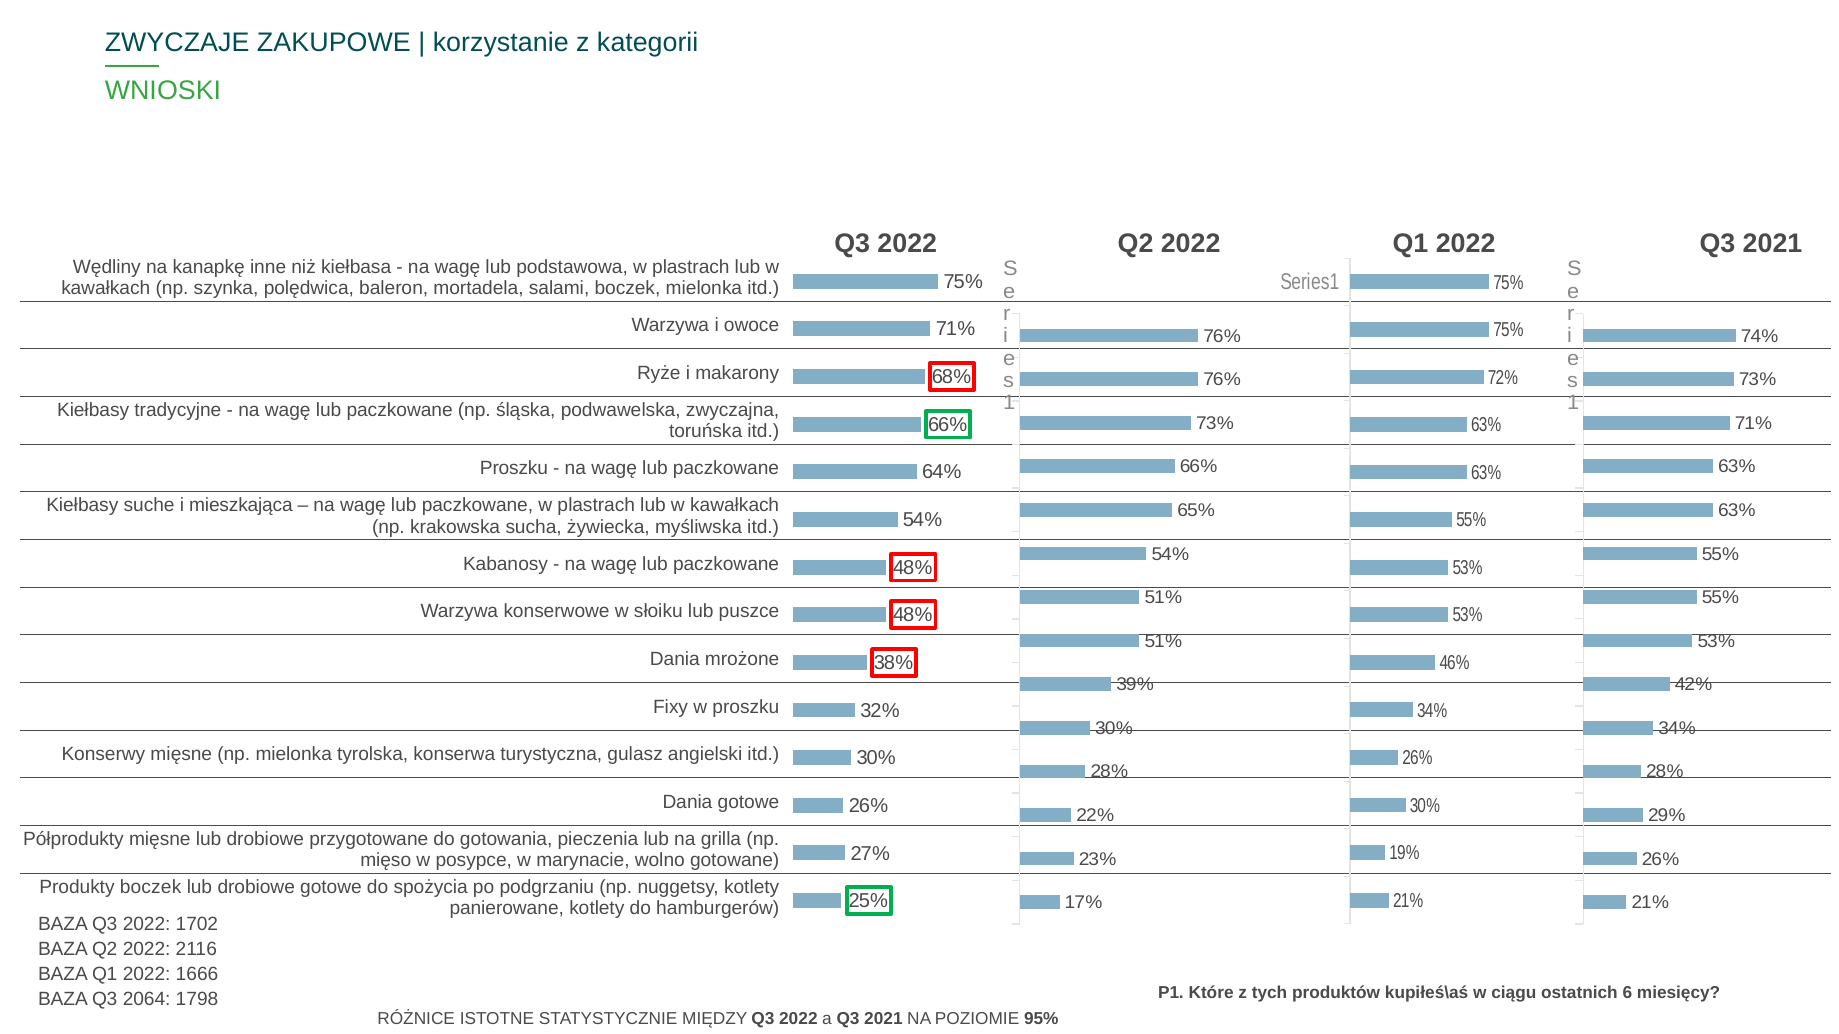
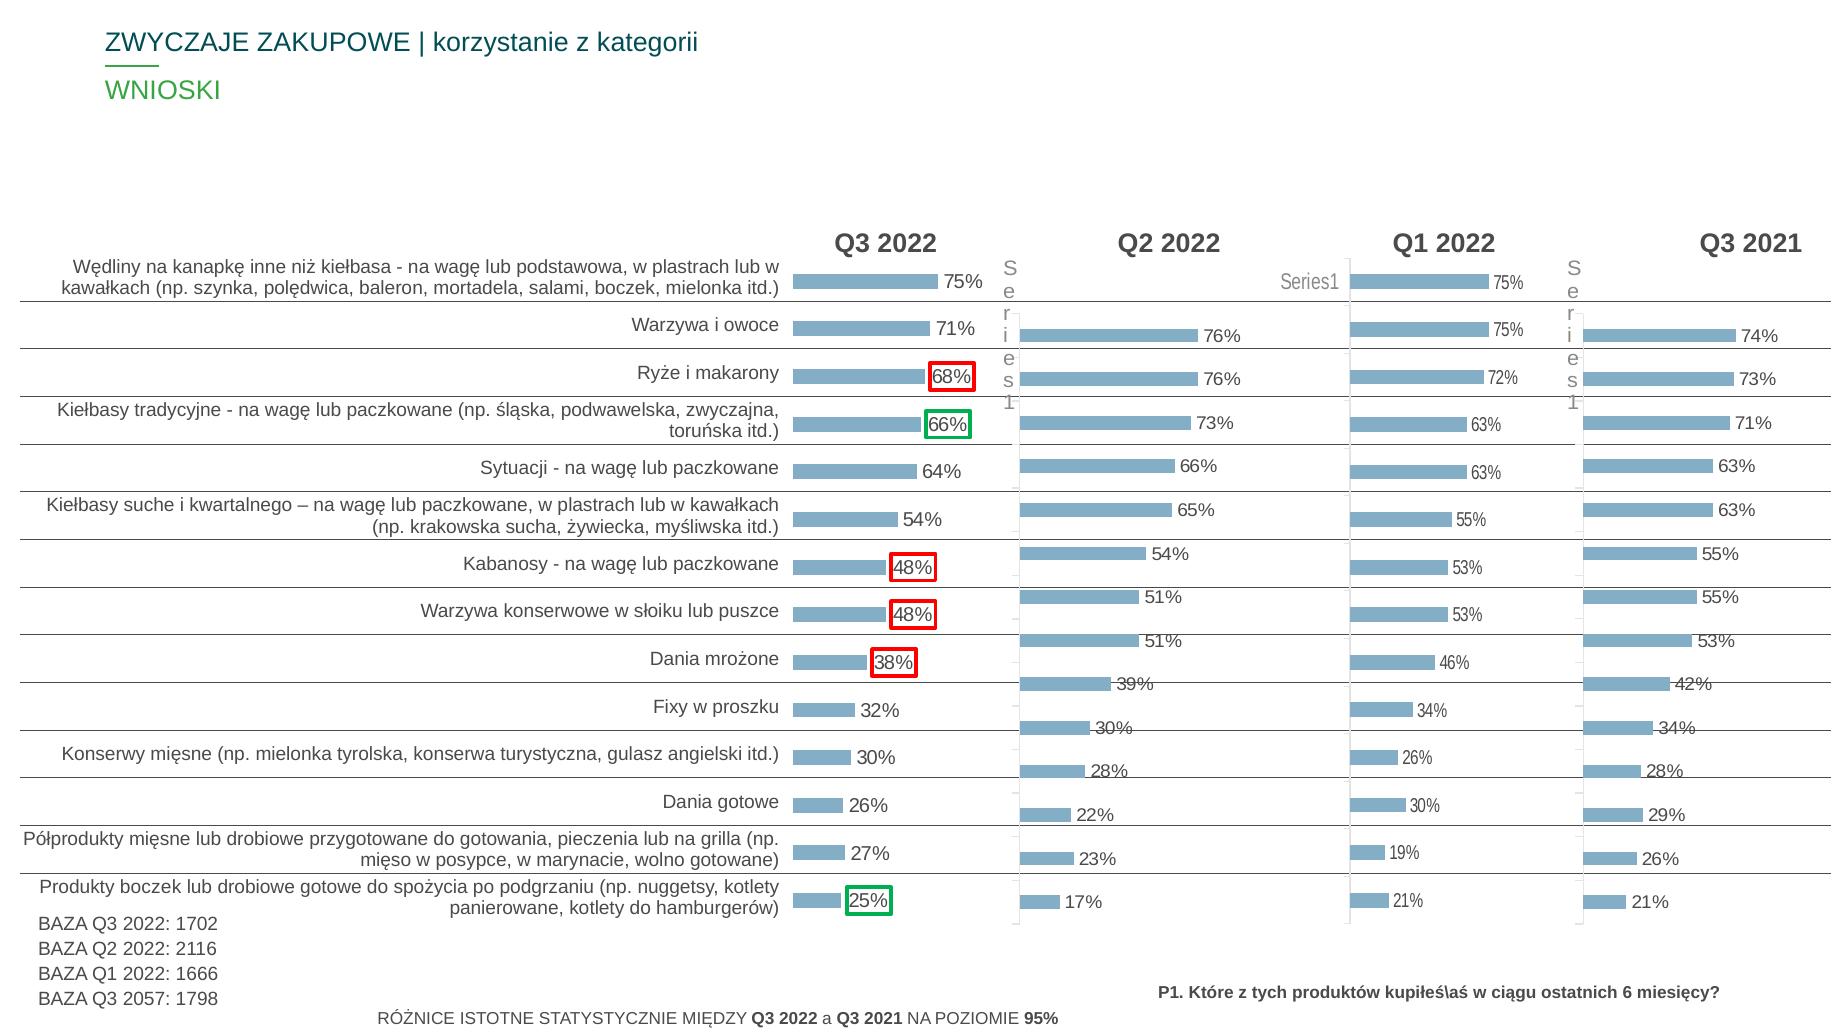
Proszku at (514, 469): Proszku -> Sytuacji
mieszkająca: mieszkająca -> kwartalnego
2064: 2064 -> 2057
